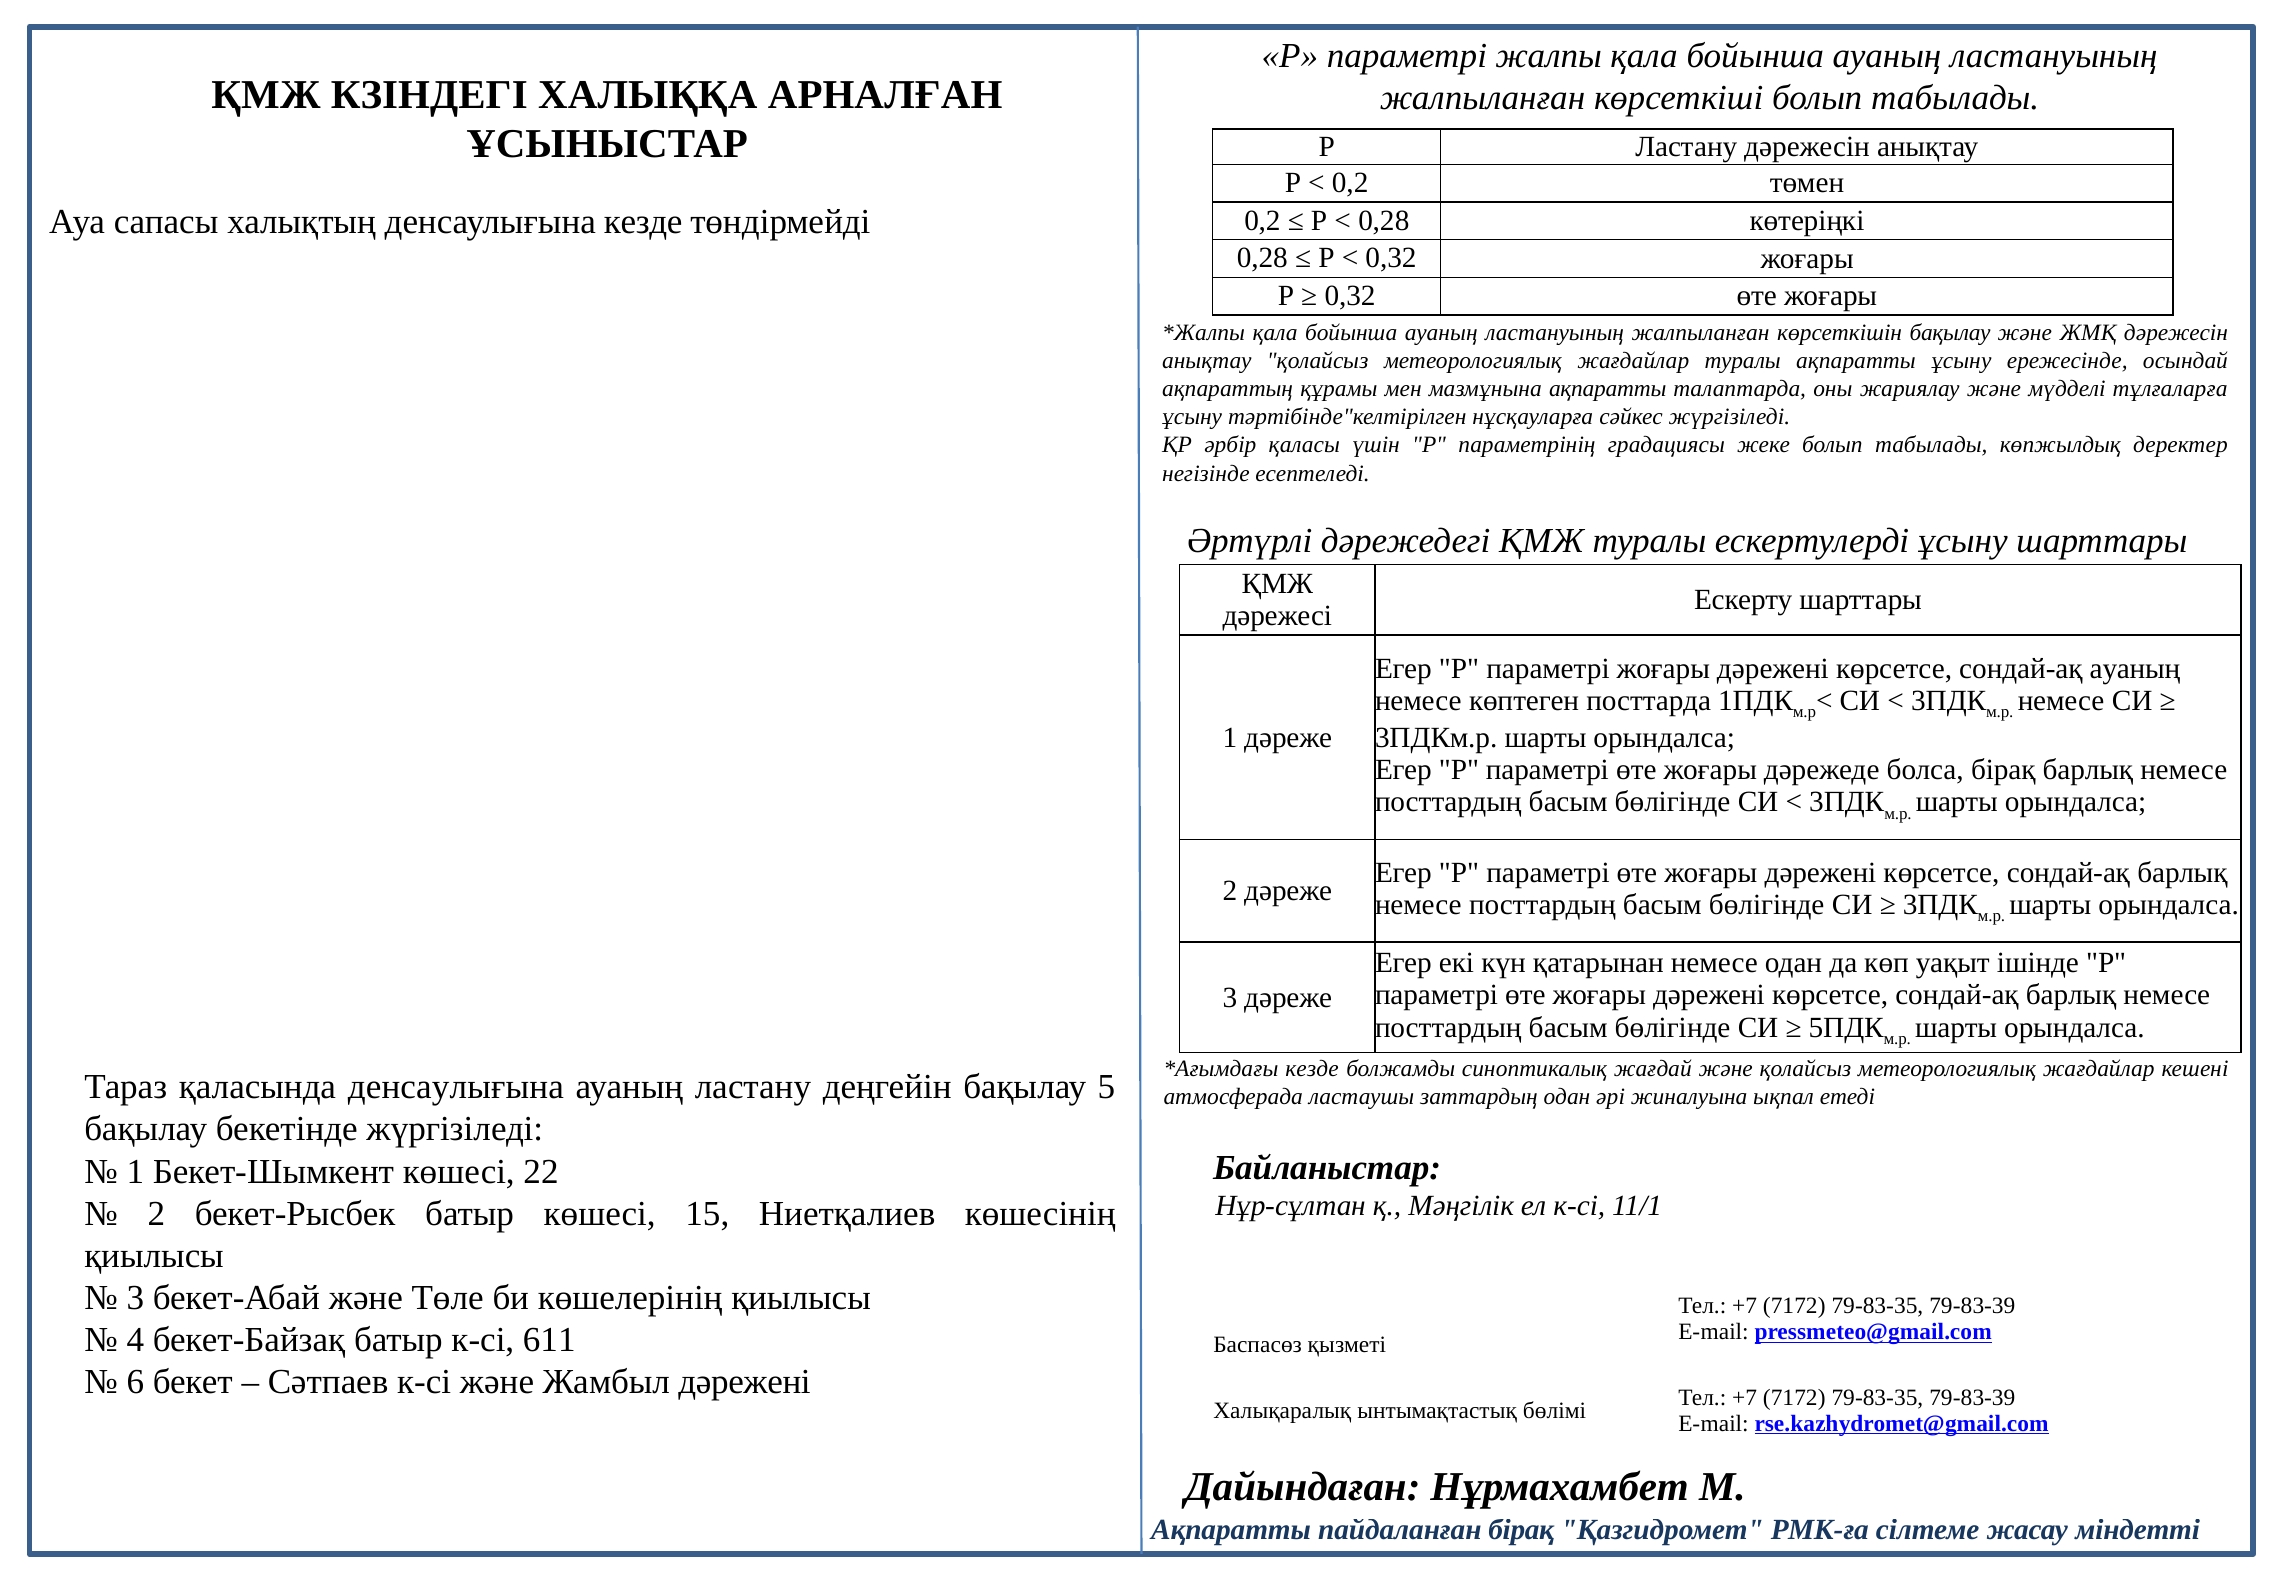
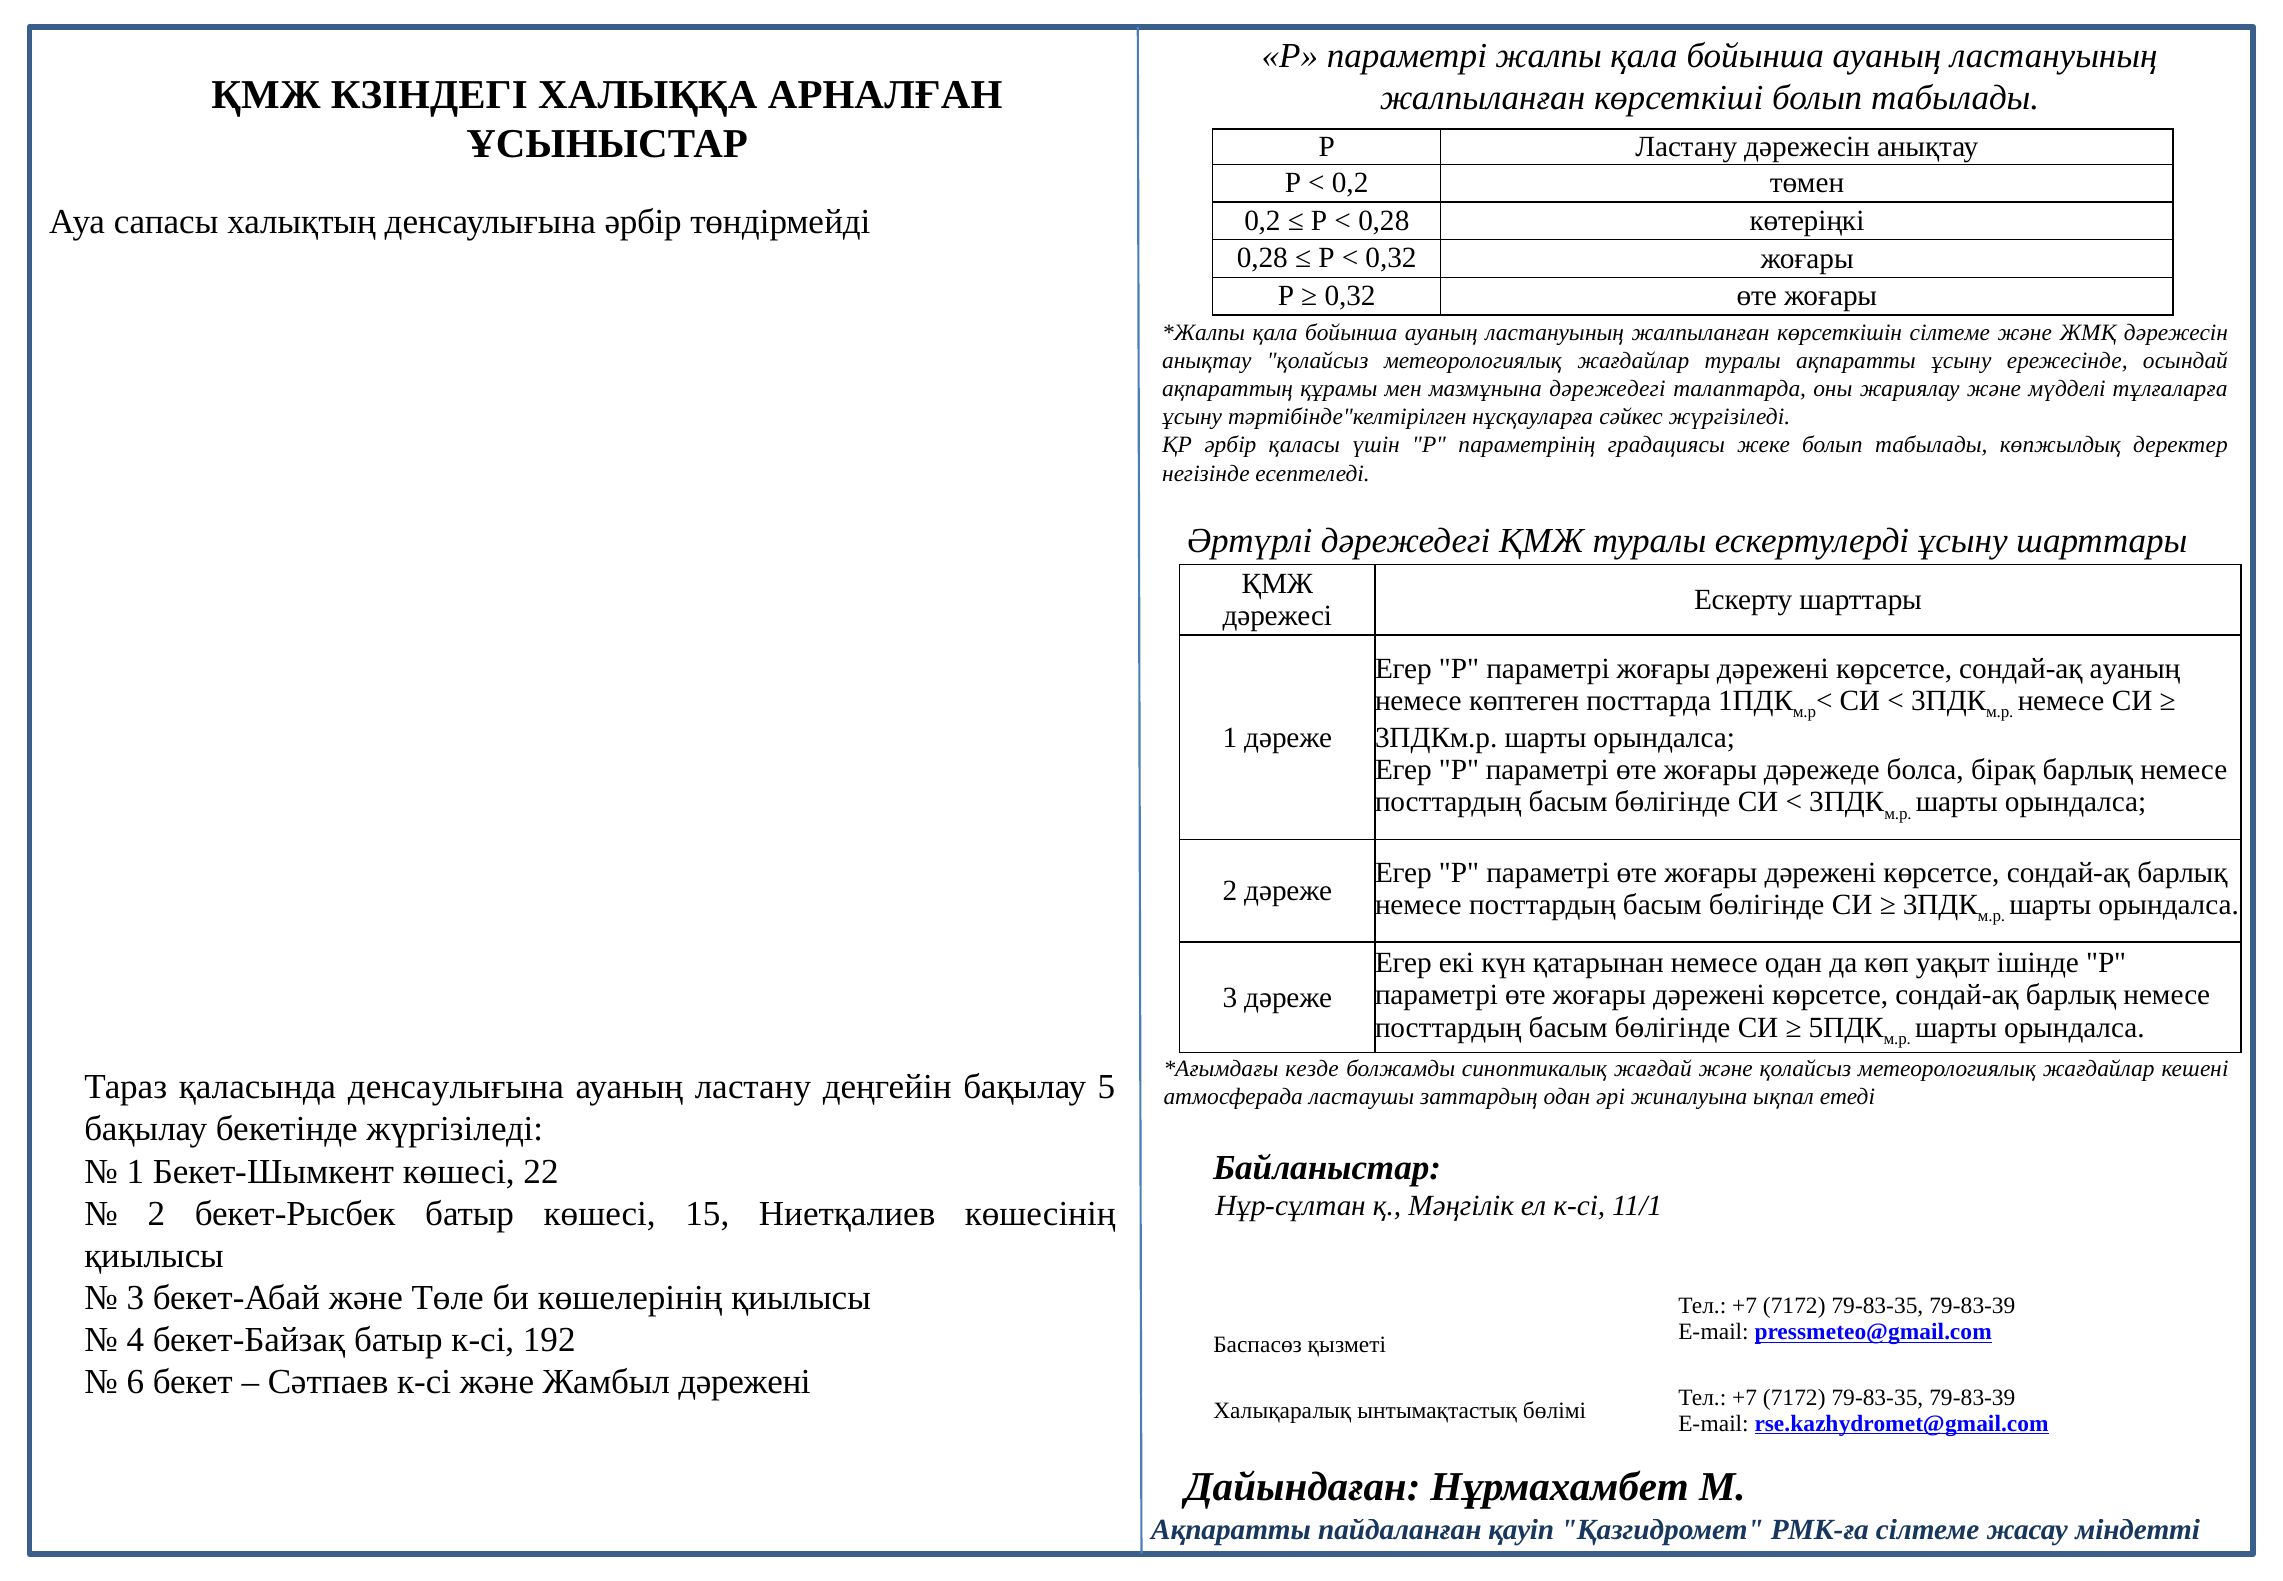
денсаулығына кезде: кезде -> әрбір
көрсеткішін бақылау: бақылау -> сілтеме
мазмұнына ақпаратты: ақпаратты -> дәрежедегі
611: 611 -> 192
пайдаланған бірақ: бірақ -> қауіп
